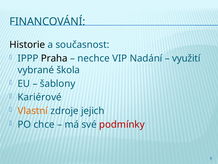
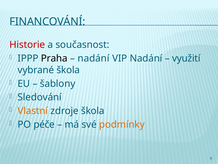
Historie colour: black -> red
nechce at (94, 58): nechce -> nadání
Kariérové: Kariérové -> Sledování
zdroje jejich: jejich -> škola
chce: chce -> péče
podmínky colour: red -> orange
